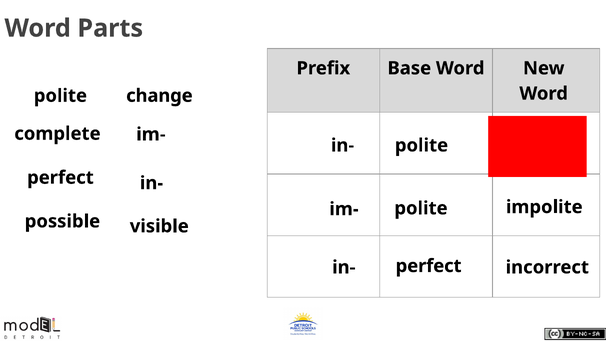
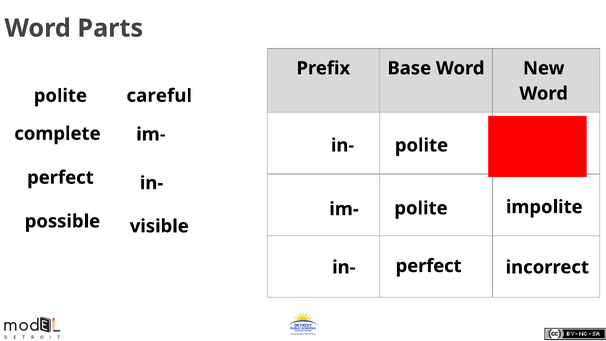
change: change -> careful
